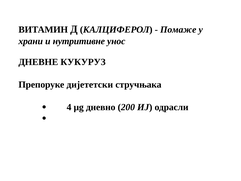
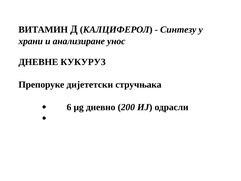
Помаже: Помаже -> Синтезу
нутритивне: нутритивне -> анализиране
4: 4 -> 6
